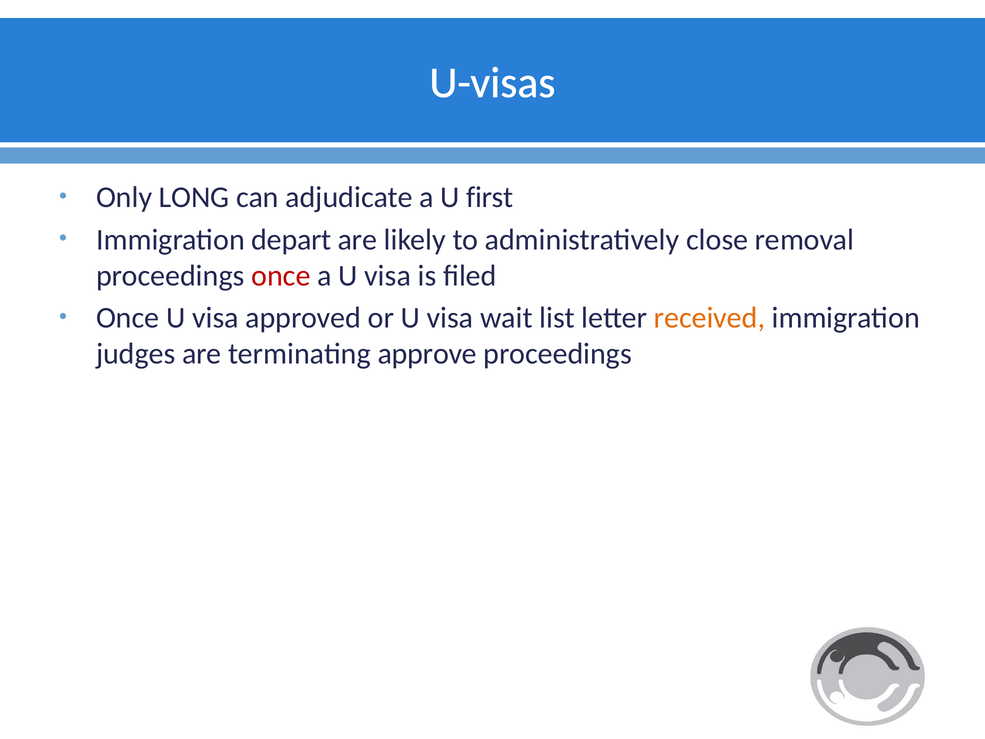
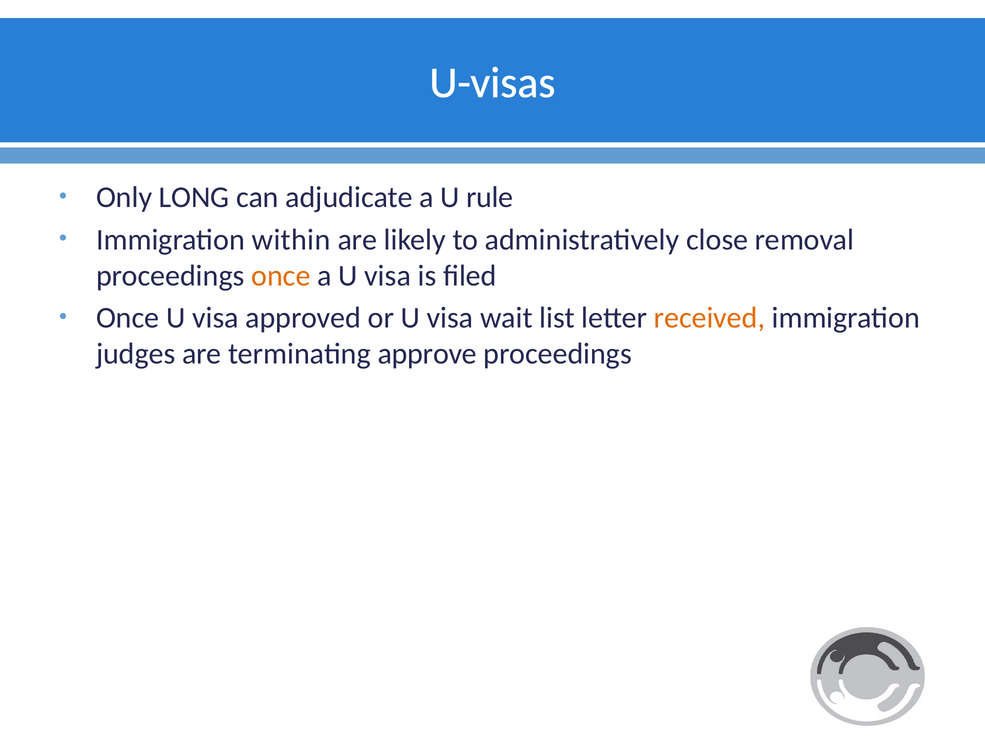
first: first -> rule
depart: depart -> within
once at (281, 276) colour: red -> orange
